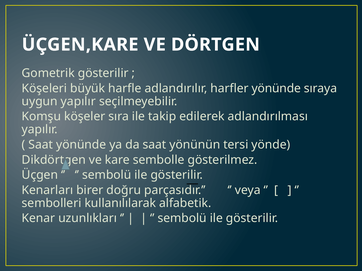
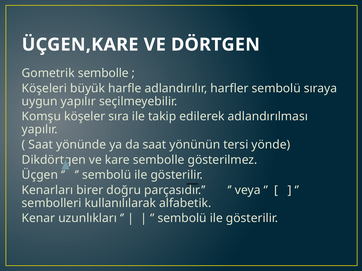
Gometrik gösterilir: gösterilir -> sembolle
harfler yönünde: yönünde -> sembolü
